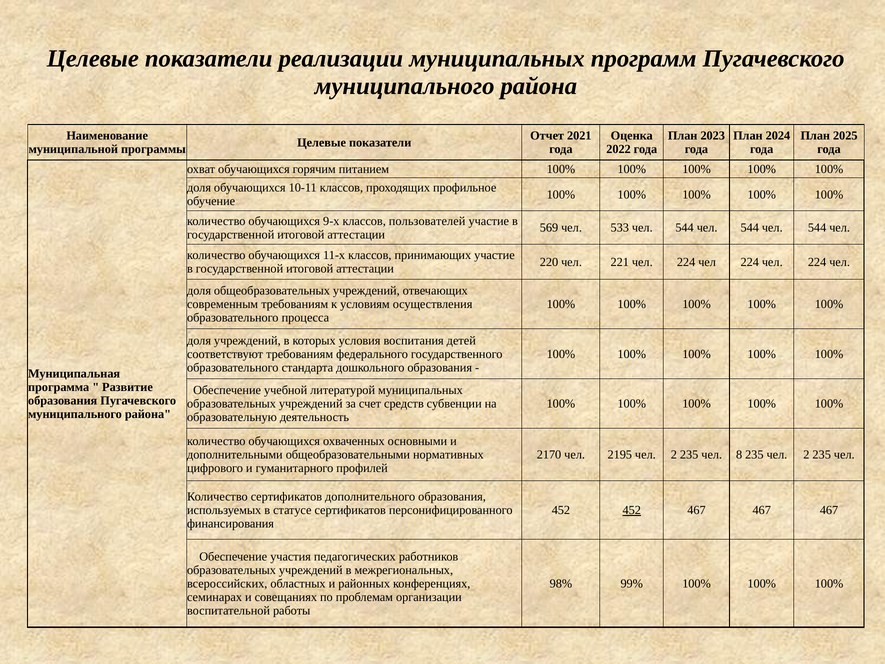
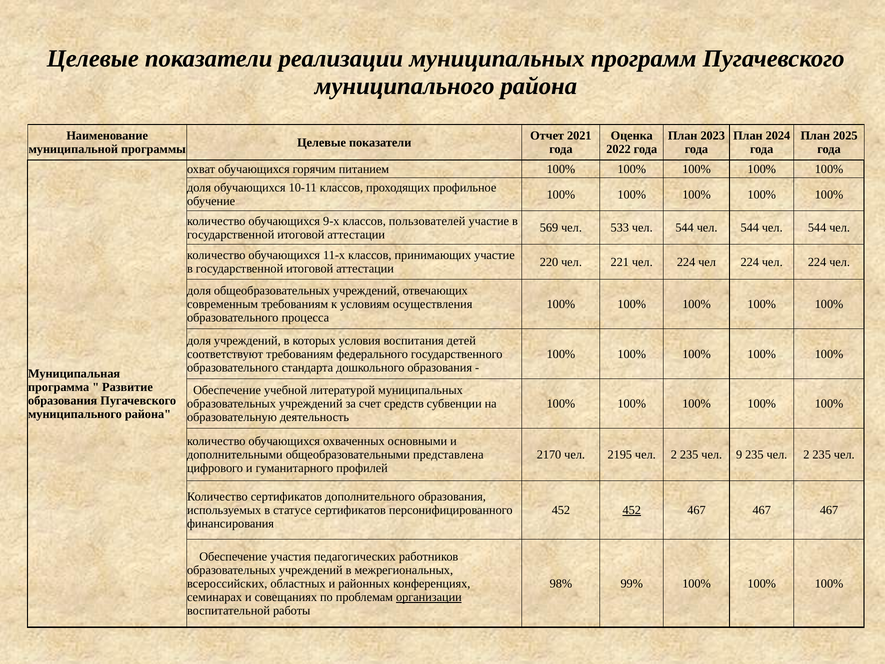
нормативных: нормативных -> представлена
8: 8 -> 9
организации underline: none -> present
